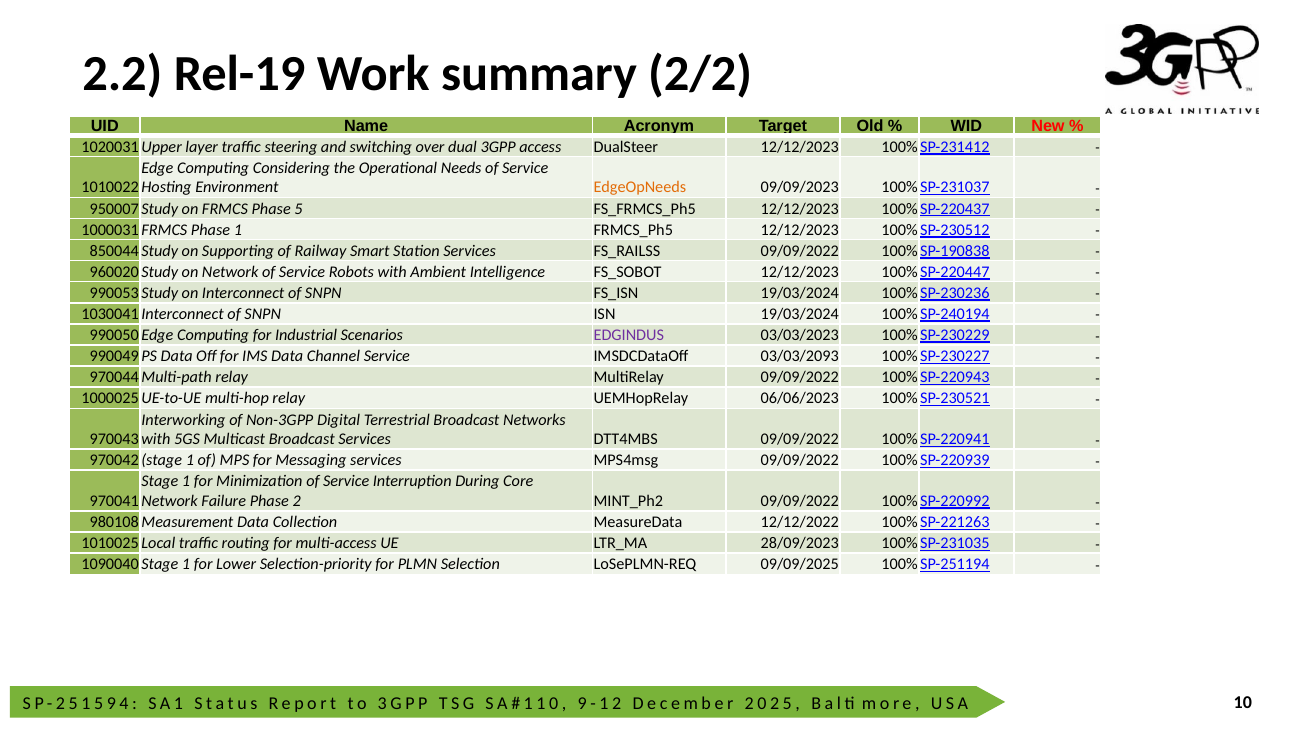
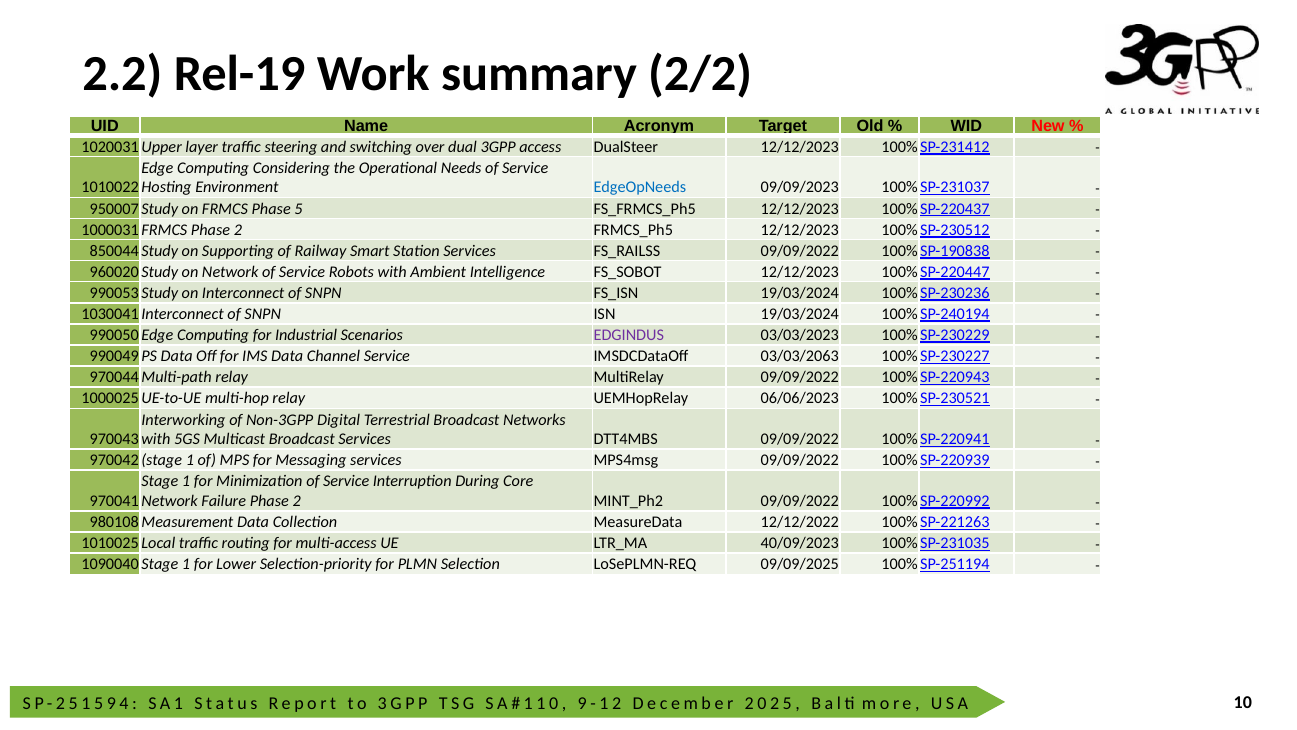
EdgeOpNeeds colour: orange -> blue
1 at (238, 230): 1 -> 2
03/03/2093: 03/03/2093 -> 03/03/2063
28/09/2023: 28/09/2023 -> 40/09/2023
